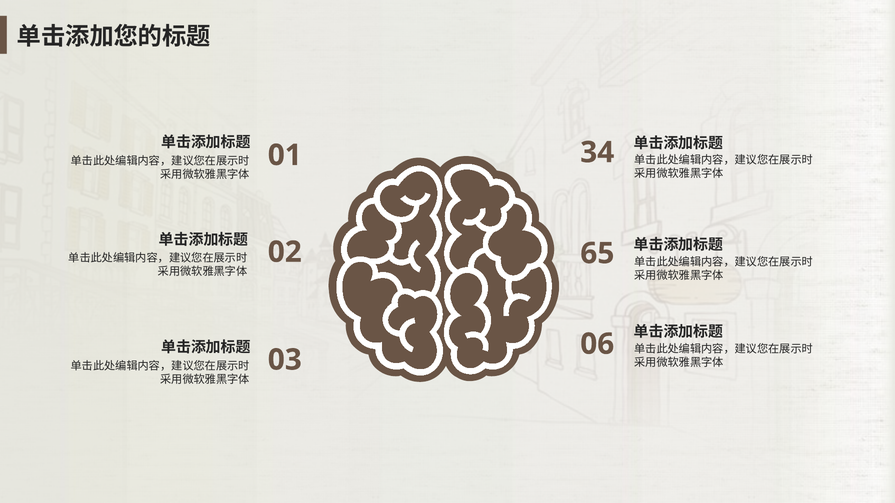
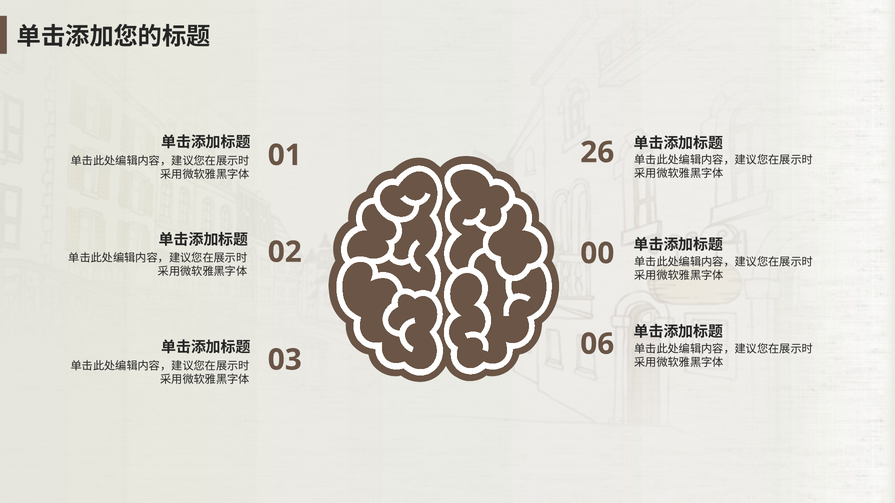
34: 34 -> 26
65: 65 -> 00
